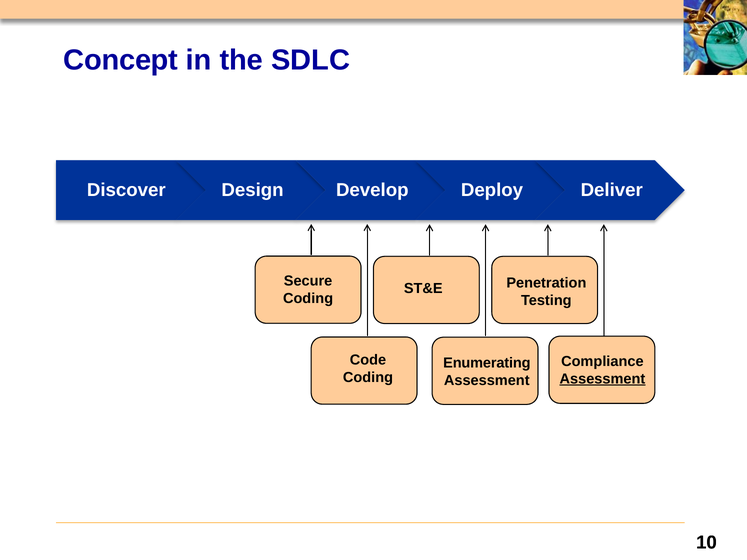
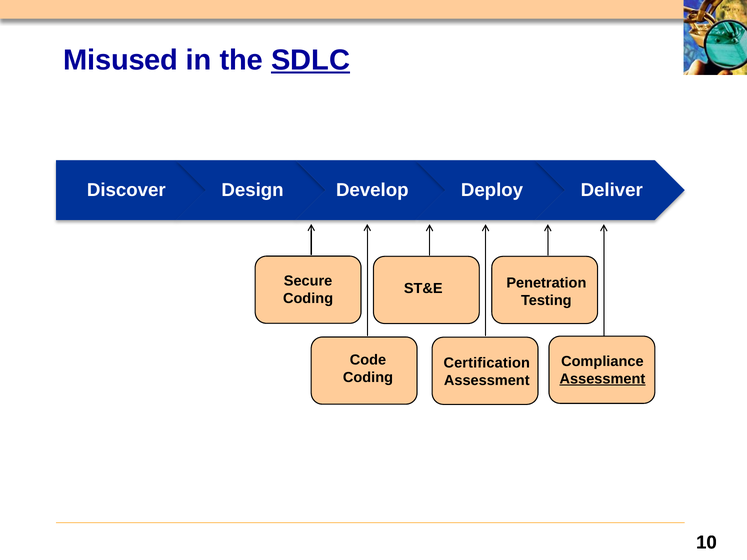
Concept: Concept -> Misused
SDLC underline: none -> present
Enumerating: Enumerating -> Certification
